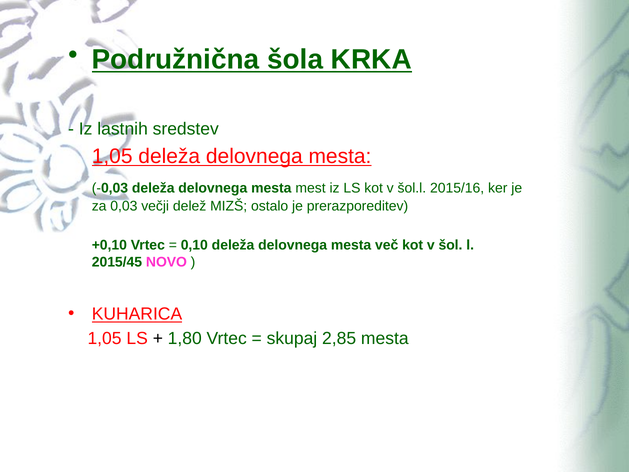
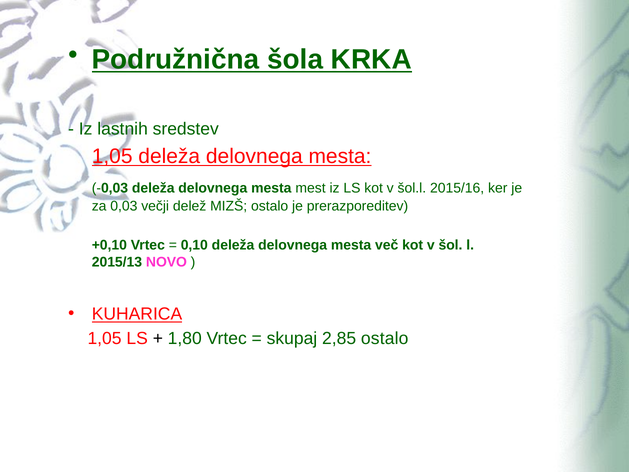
2015/45: 2015/45 -> 2015/13
2,85 mesta: mesta -> ostalo
